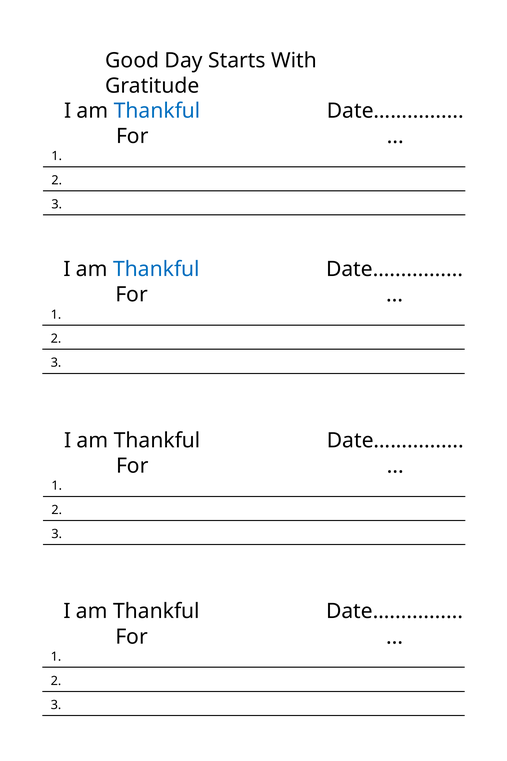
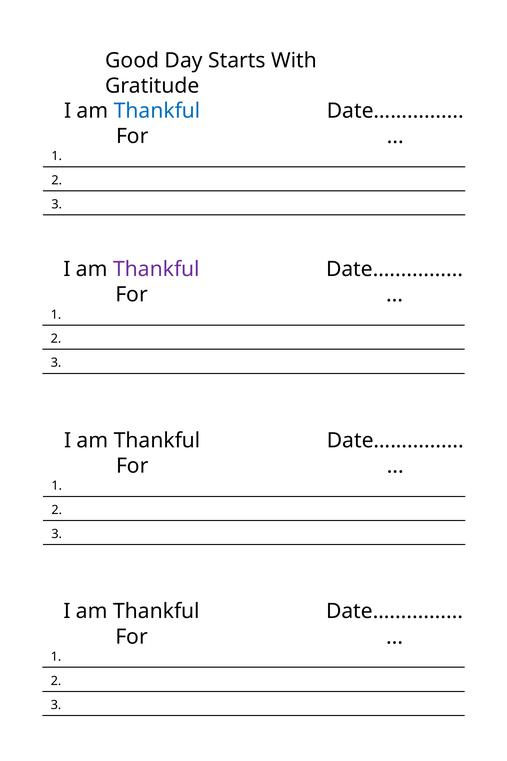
Thankful at (156, 269) colour: blue -> purple
